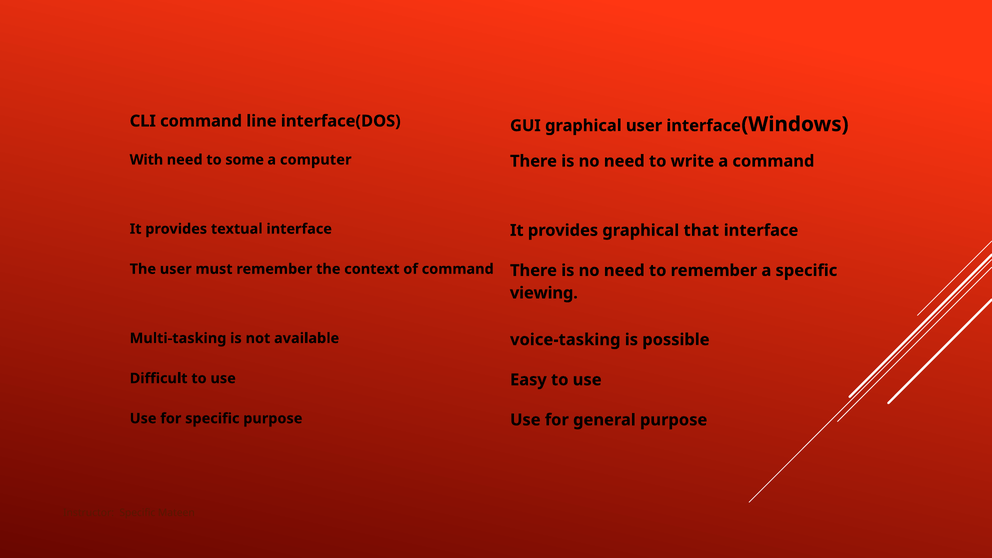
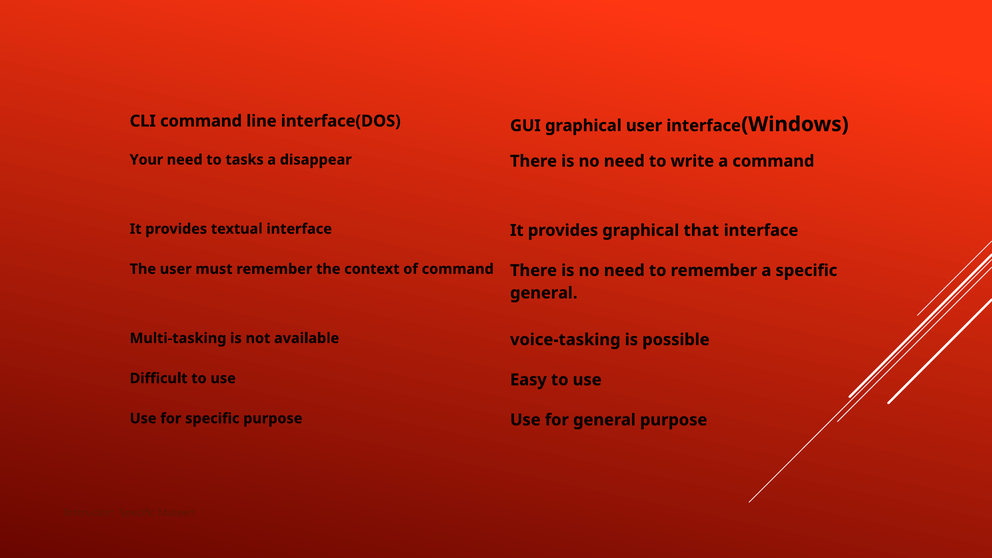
With: With -> Your
some: some -> tasks
computer: computer -> disappear
viewing at (544, 293): viewing -> general
